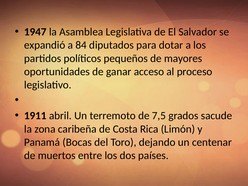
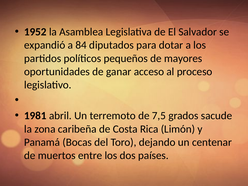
1947: 1947 -> 1952
1911: 1911 -> 1981
